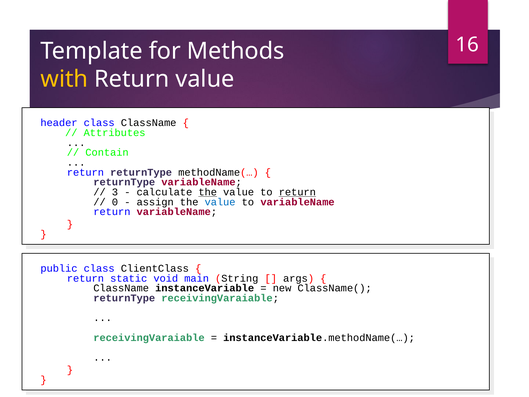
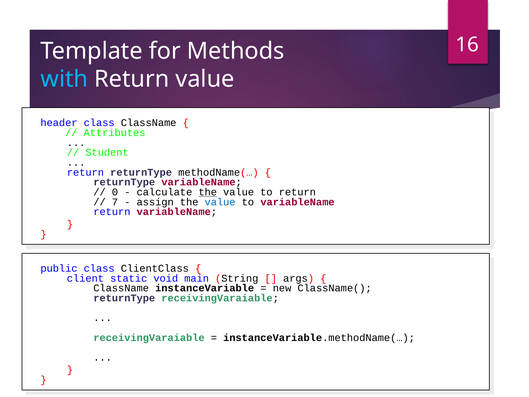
with colour: yellow -> light blue
Contain: Contain -> Student
3: 3 -> 0
return at (297, 192) underline: present -> none
0: 0 -> 7
return at (85, 278): return -> client
